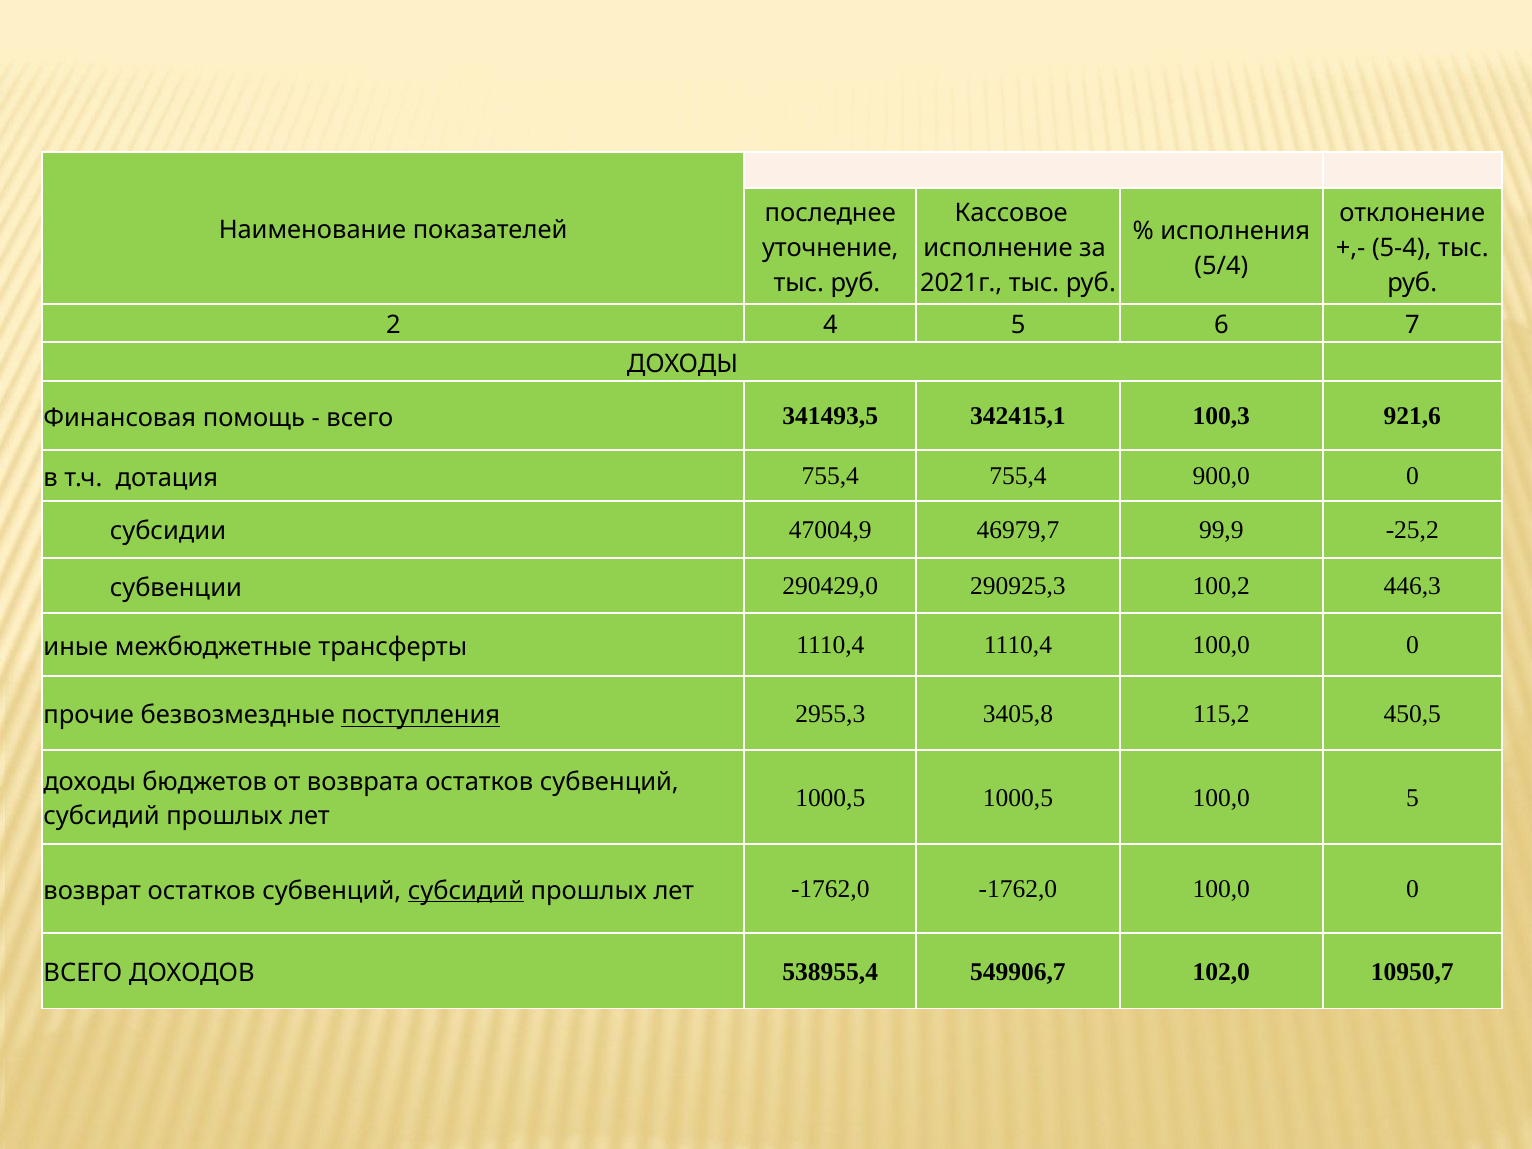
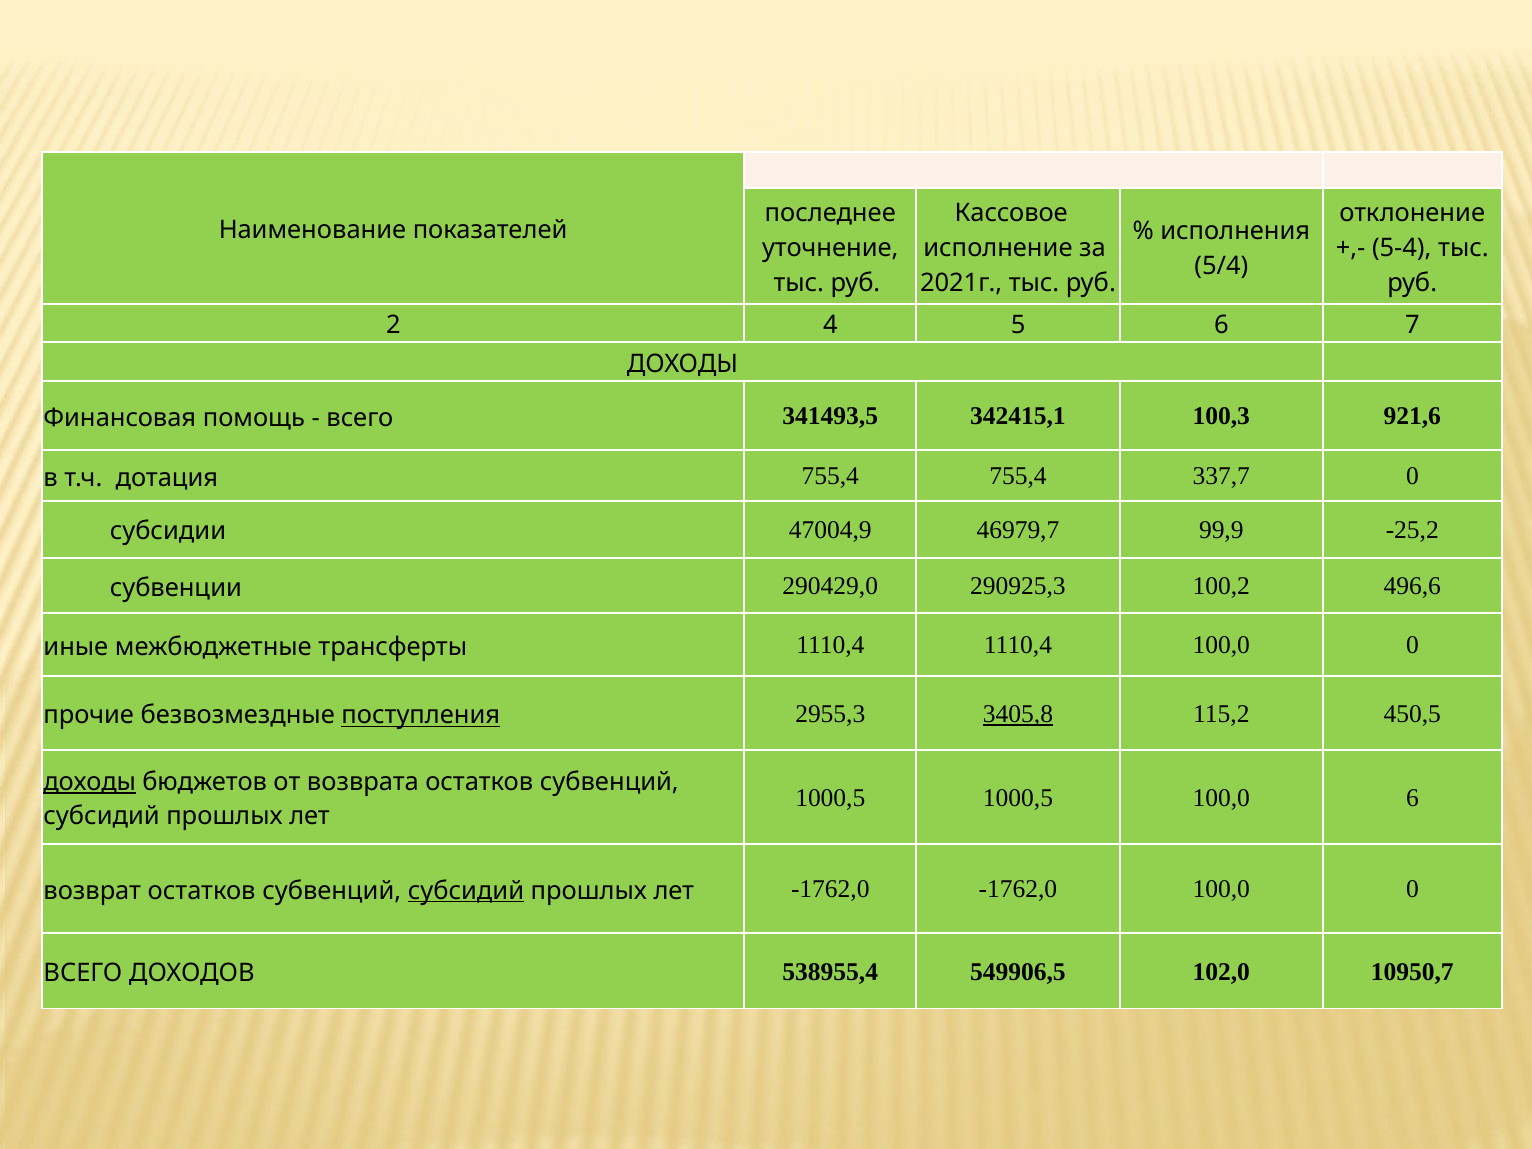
900,0: 900,0 -> 337,7
446,3: 446,3 -> 496,6
3405,8 underline: none -> present
доходы at (90, 782) underline: none -> present
100,0 5: 5 -> 6
549906,7: 549906,7 -> 549906,5
